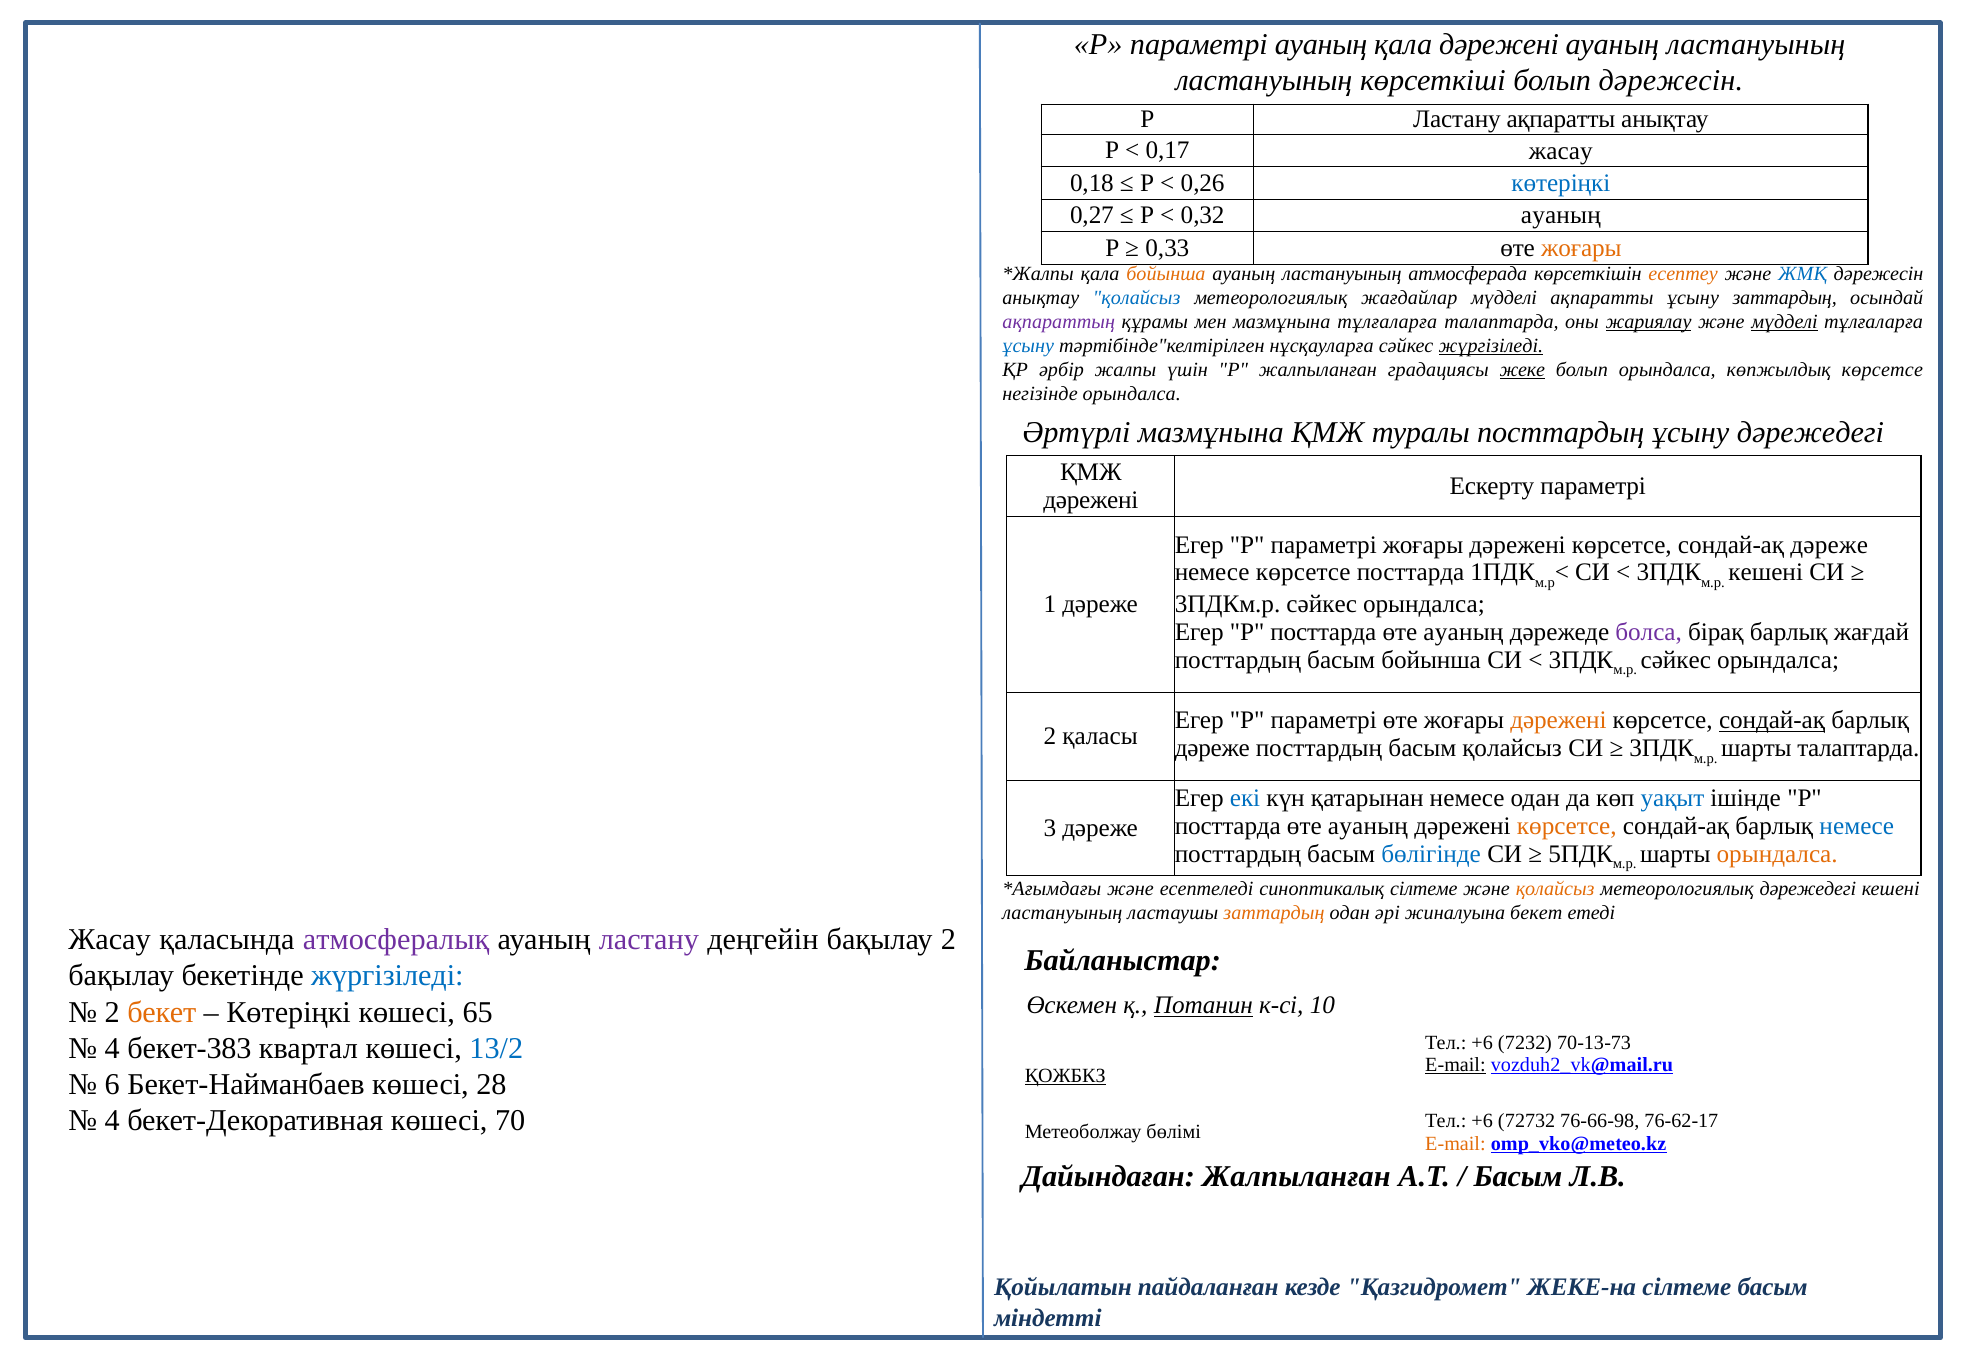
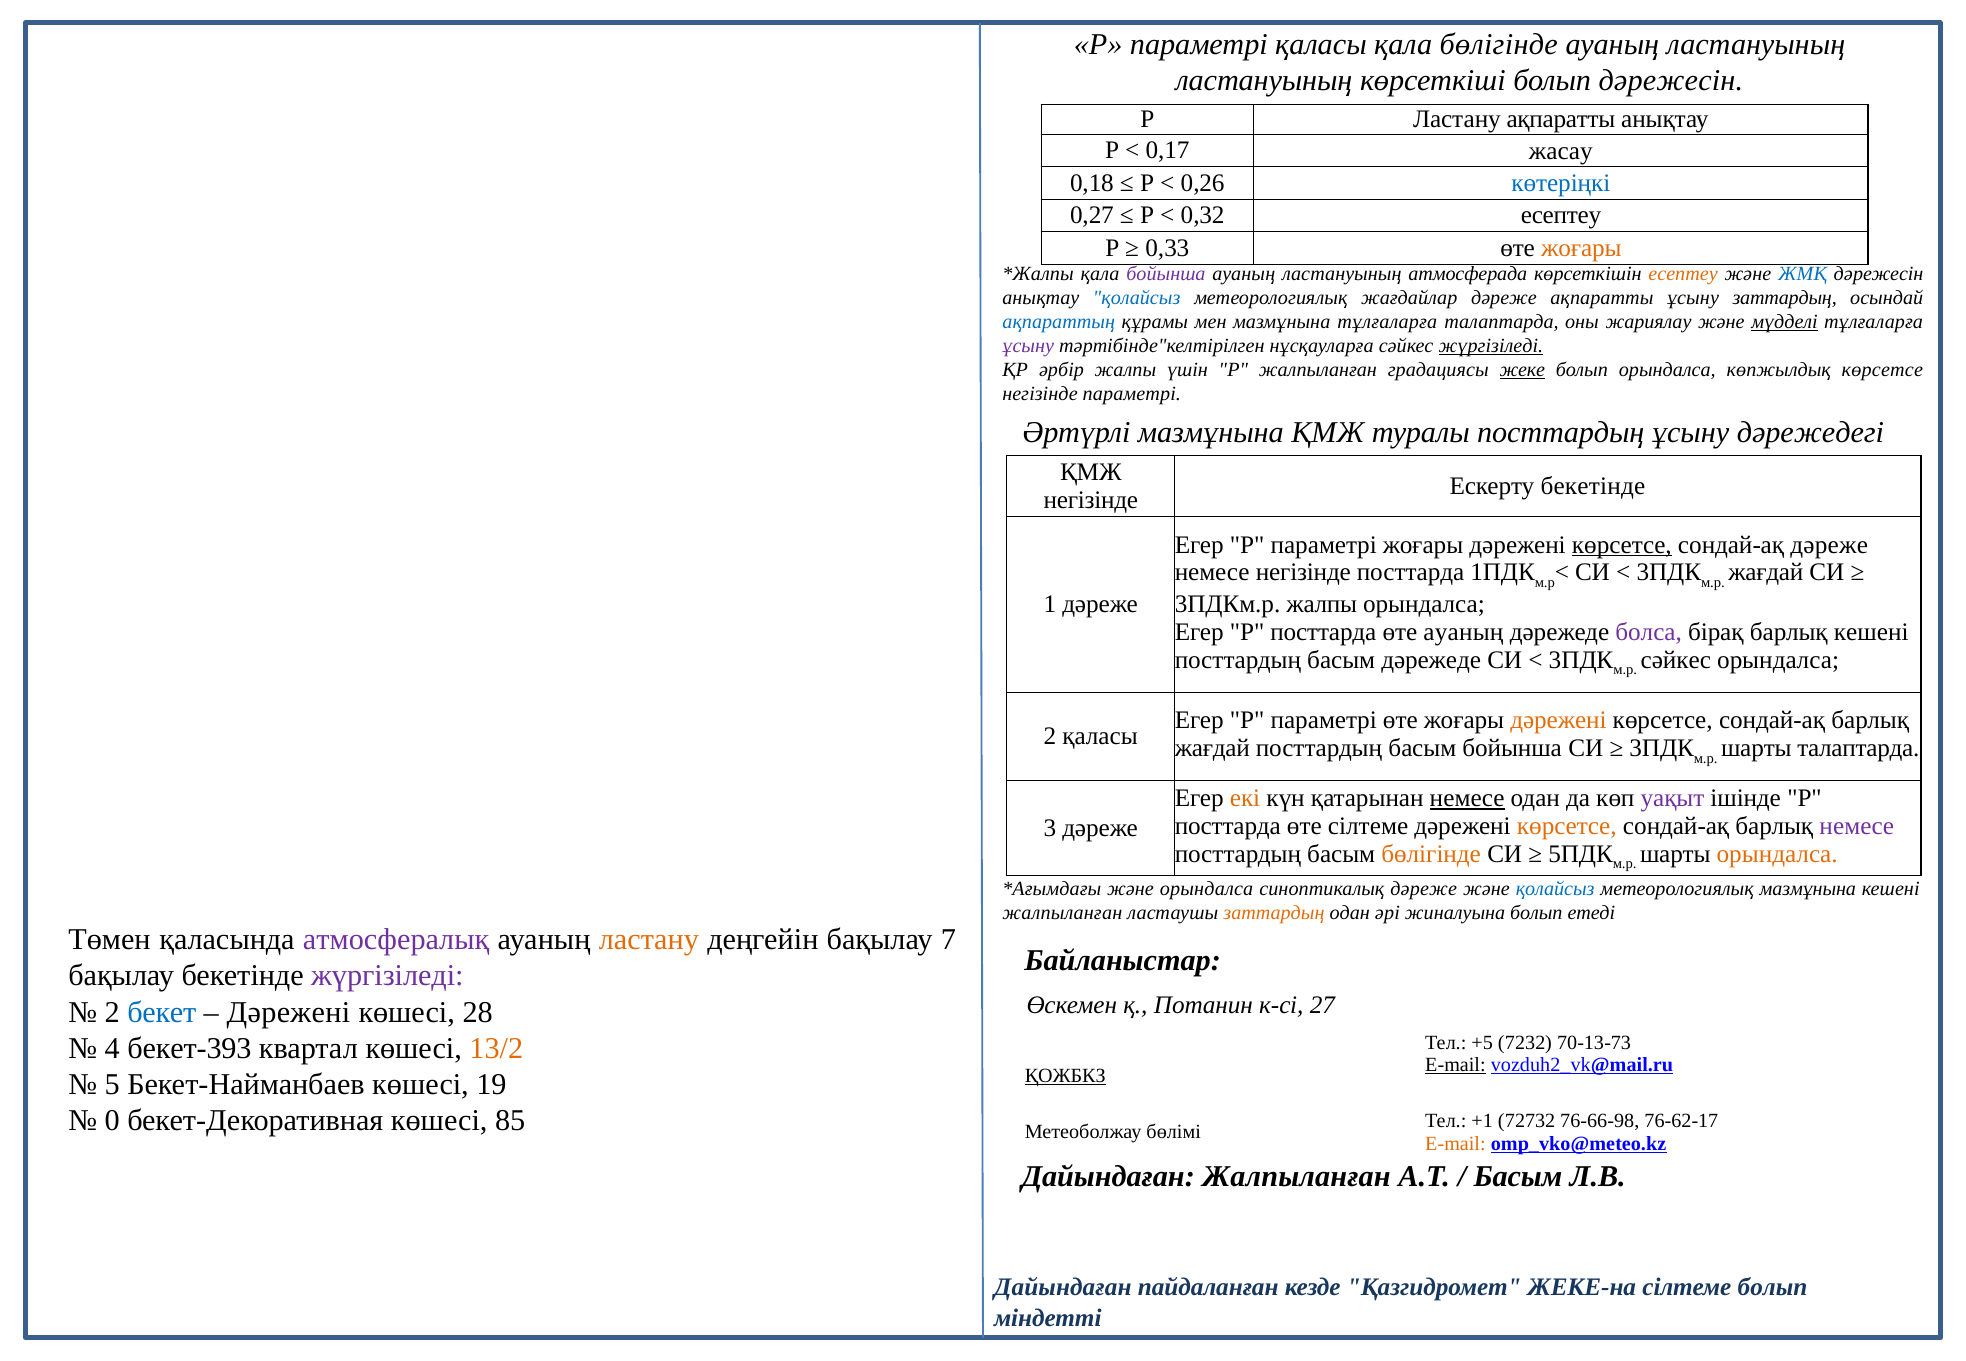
параметрі ауаның: ауаның -> қаласы
қала дәрежені: дәрежені -> бөлігінде
0,32 ауаның: ауаның -> есептеу
бойынша at (1166, 274) colour: orange -> purple
жағдайлар мүдделі: мүдделі -> дәреже
ақпараттың colour: purple -> blue
жариялау underline: present -> none
ұсыну at (1028, 346) colour: blue -> purple
негізінде орындалса: орындалса -> параметрі
Ескерту параметрі: параметрі -> бекетінде
дәрежені at (1091, 500): дәрежені -> негізінде
көрсетсе at (1622, 545) underline: none -> present
немесе көрсетсе: көрсетсе -> негізінде
кешені at (1766, 573): кешені -> жағдай
3ПДКм.р сәйкес: сәйкес -> жалпы
барлық жағдай: жағдай -> кешені
басым бойынша: бойынша -> дәрежеде
сондай-ақ at (1772, 721) underline: present -> none
дәреже at (1212, 748): дәреже -> жағдай
басым қолайсыз: қолайсыз -> бойынша
екі colour: blue -> orange
немесе at (1467, 798) underline: none -> present
уақыт colour: blue -> purple
ауаның at (1368, 826): ауаның -> сілтеме
немесе at (1857, 826) colour: blue -> purple
бөлігінде at (1431, 854) colour: blue -> orange
және есептеледі: есептеледі -> орындалса
синоптикалық сілтеме: сілтеме -> дәреже
қолайсыз at (1555, 889) colour: orange -> blue
метеорологиялық дәрежедегі: дәрежедегі -> мазмұнына
ластануының at (1062, 913): ластануының -> жалпыланған
жиналуына бекет: бекет -> болып
Жасау at (110, 940): Жасау -> Төмен
ластану at (649, 940) colour: purple -> orange
бақылау 2: 2 -> 7
жүргізіледі at (387, 976) colour: blue -> purple
Потанин underline: present -> none
10: 10 -> 27
бекет at (162, 1012) colour: orange -> blue
Көтеріңкі at (289, 1012): Көтеріңкі -> Дәрежені
65: 65 -> 28
+6 at (1482, 1043): +6 -> +5
бекет-383: бекет-383 -> бекет-393
13/2 colour: blue -> orange
6: 6 -> 5
28: 28 -> 19
4 at (112, 1121): 4 -> 0
70: 70 -> 85
+6 at (1482, 1121): +6 -> +1
Қойылатын at (1063, 1288): Қойылатын -> Дайындаған
сілтеме басым: басым -> болып
